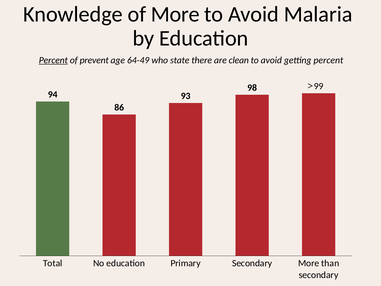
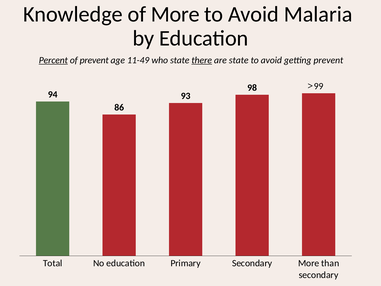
64-49: 64-49 -> 11-49
there underline: none -> present
are clean: clean -> state
getting percent: percent -> prevent
